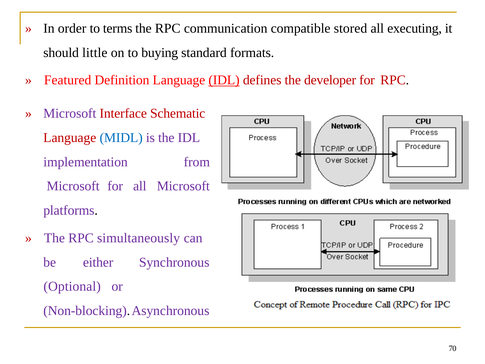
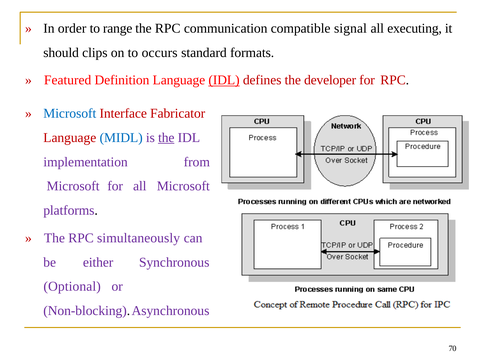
terms: terms -> range
stored: stored -> signal
little: little -> clips
buying: buying -> occurs
Microsoft at (70, 113) colour: purple -> blue
Schematic: Schematic -> Fabricator
the at (166, 137) underline: none -> present
